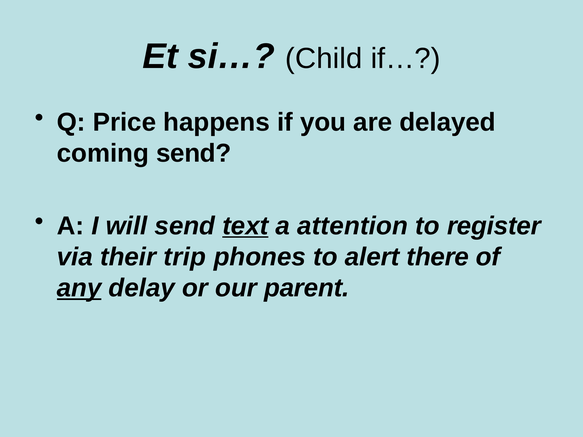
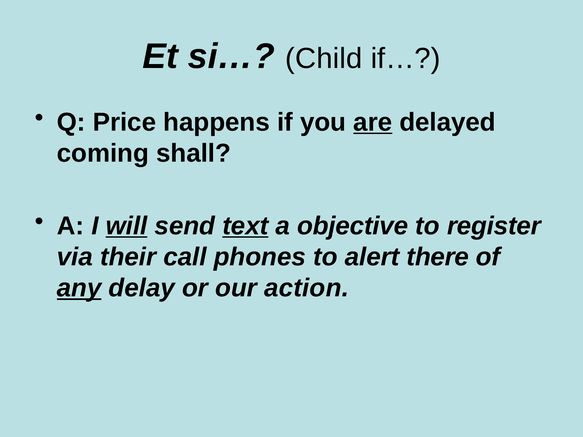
are underline: none -> present
coming send: send -> shall
will underline: none -> present
attention: attention -> objective
trip: trip -> call
parent: parent -> action
